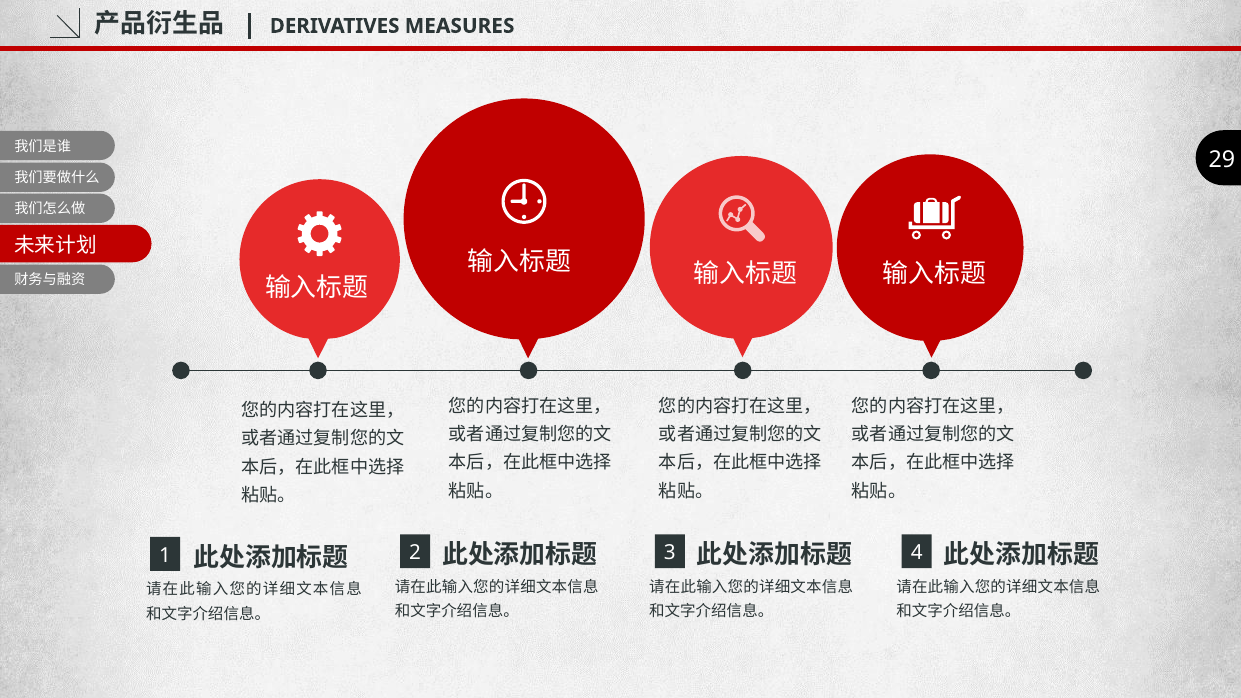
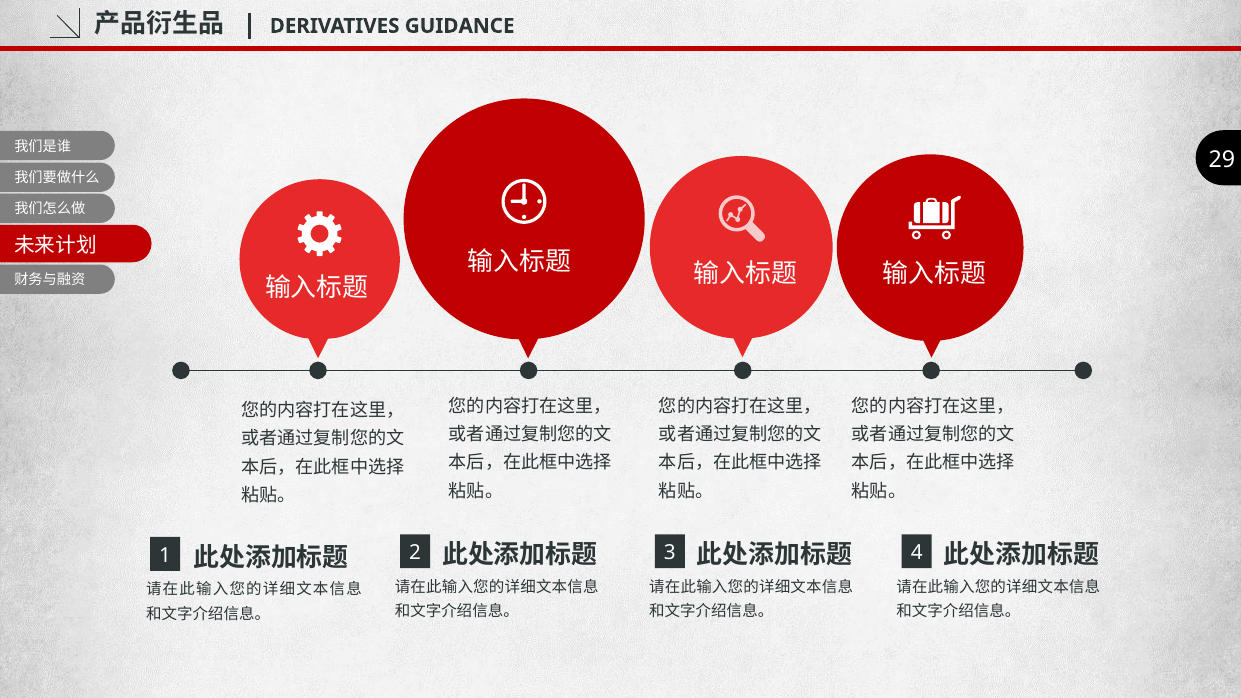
MEASURES: MEASURES -> GUIDANCE
